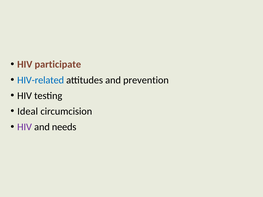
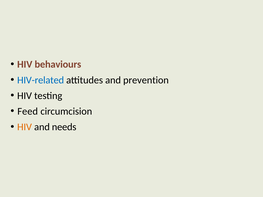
participate: participate -> behaviours
Ideal: Ideal -> Feed
HIV at (25, 127) colour: purple -> orange
